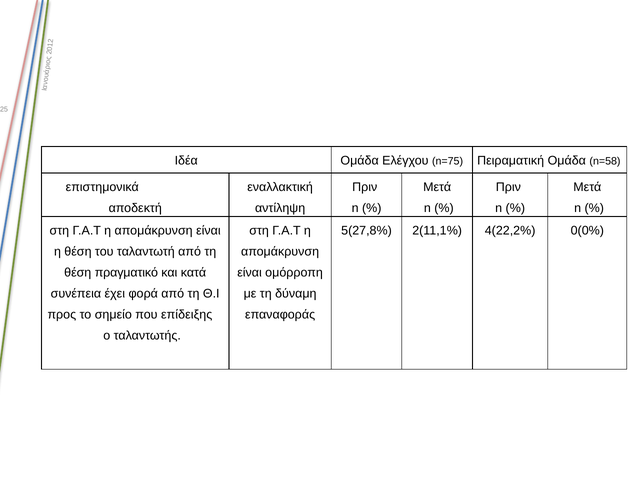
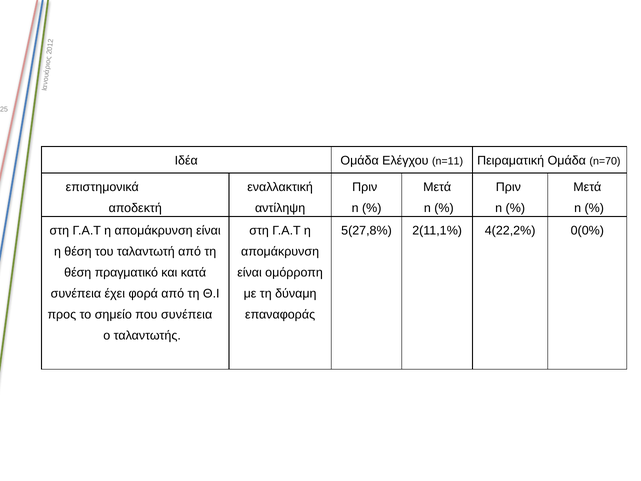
n=75: n=75 -> n=11
n=58: n=58 -> n=70
που επίδειξης: επίδειξης -> συνέπεια
